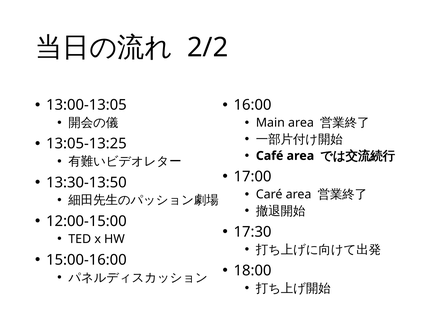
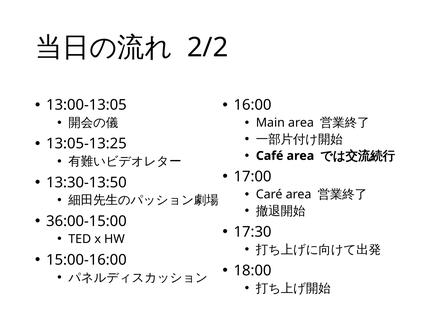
12:00-15:00: 12:00-15:00 -> 36:00-15:00
